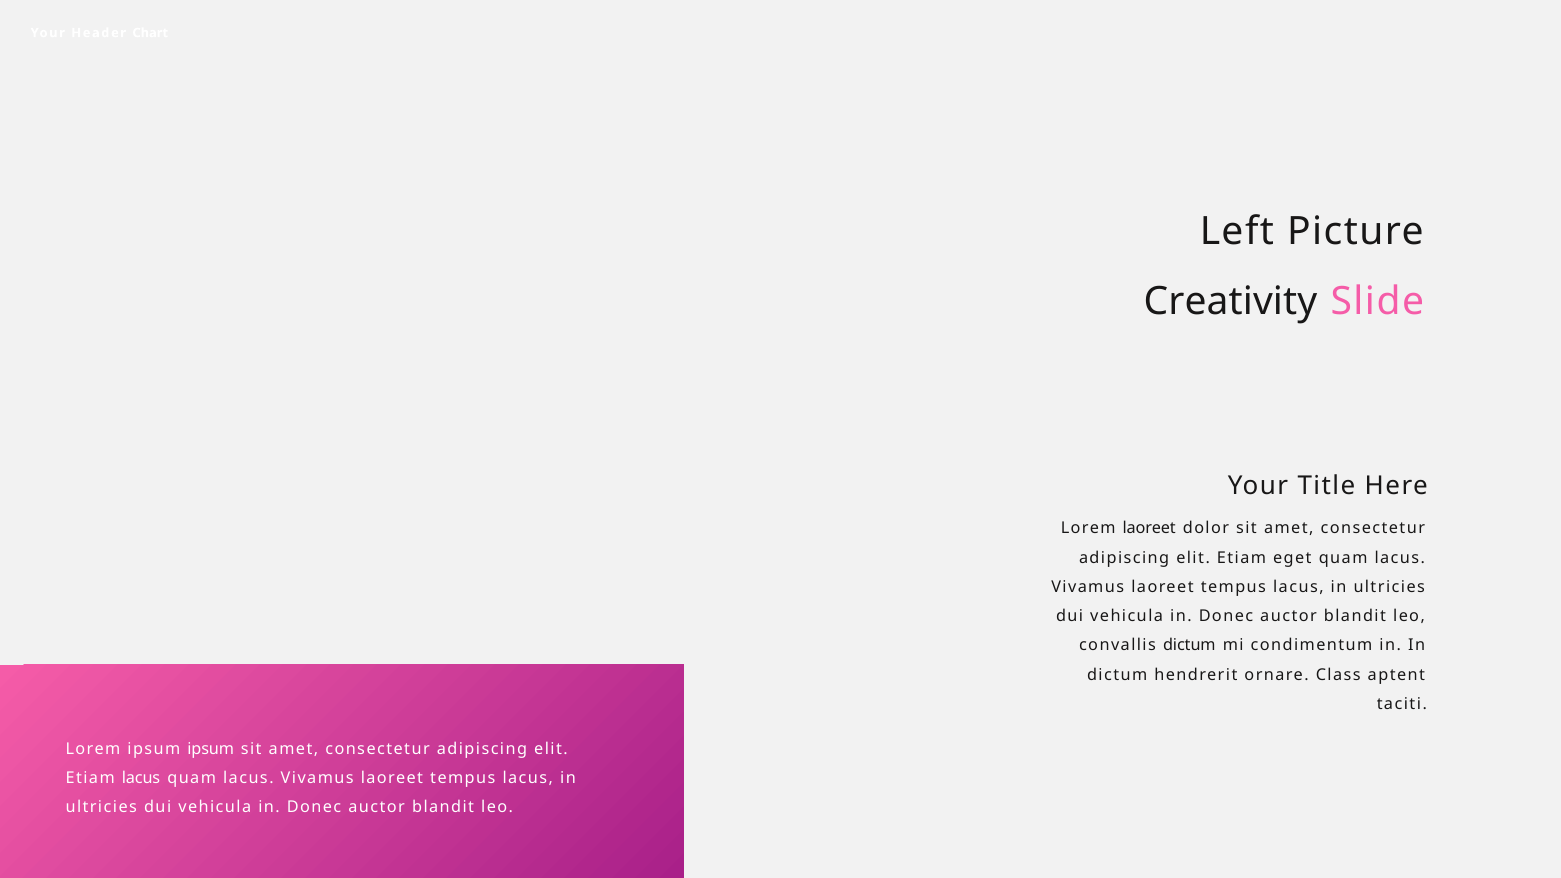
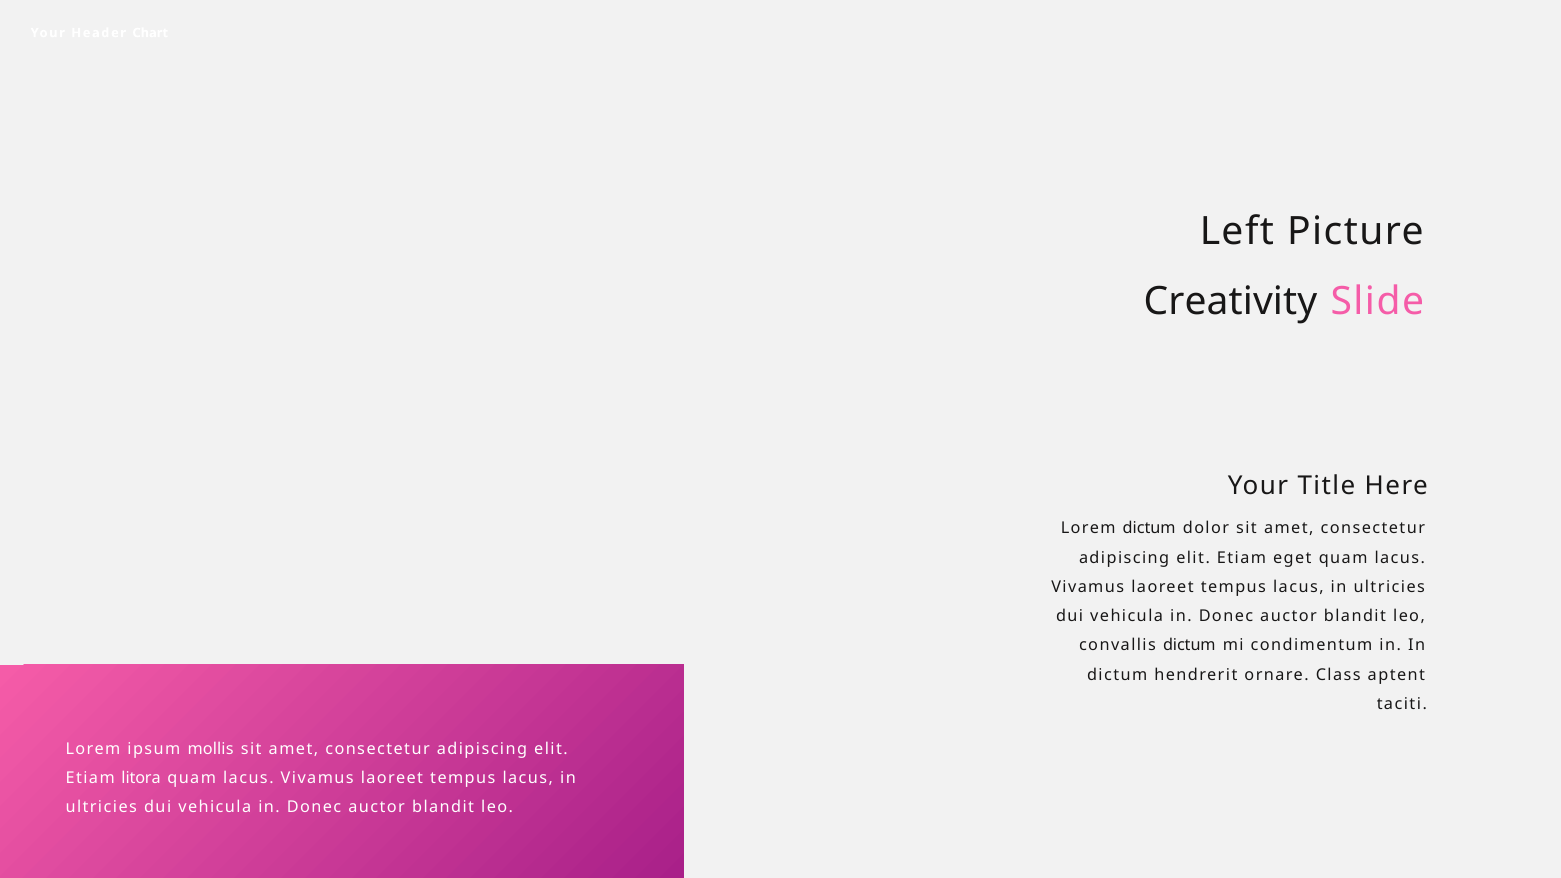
Lorem laoreet: laoreet -> dictum
ipsum ipsum: ipsum -> mollis
Etiam lacus: lacus -> litora
